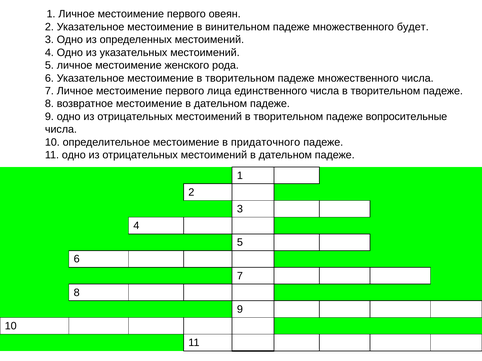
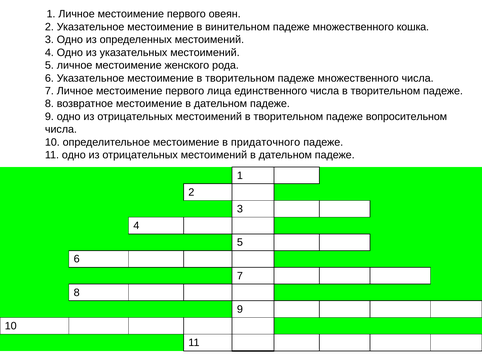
будет: будет -> кошка
вопросительные: вопросительные -> вопросительном
